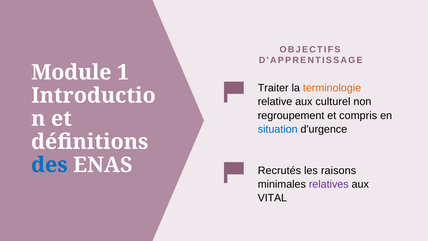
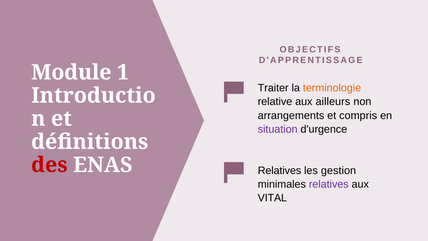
culturel: culturel -> ailleurs
regroupement: regroupement -> arrangements
situation colour: blue -> purple
des colour: blue -> red
Recrutés at (279, 170): Recrutés -> Relatives
raisons: raisons -> gestion
